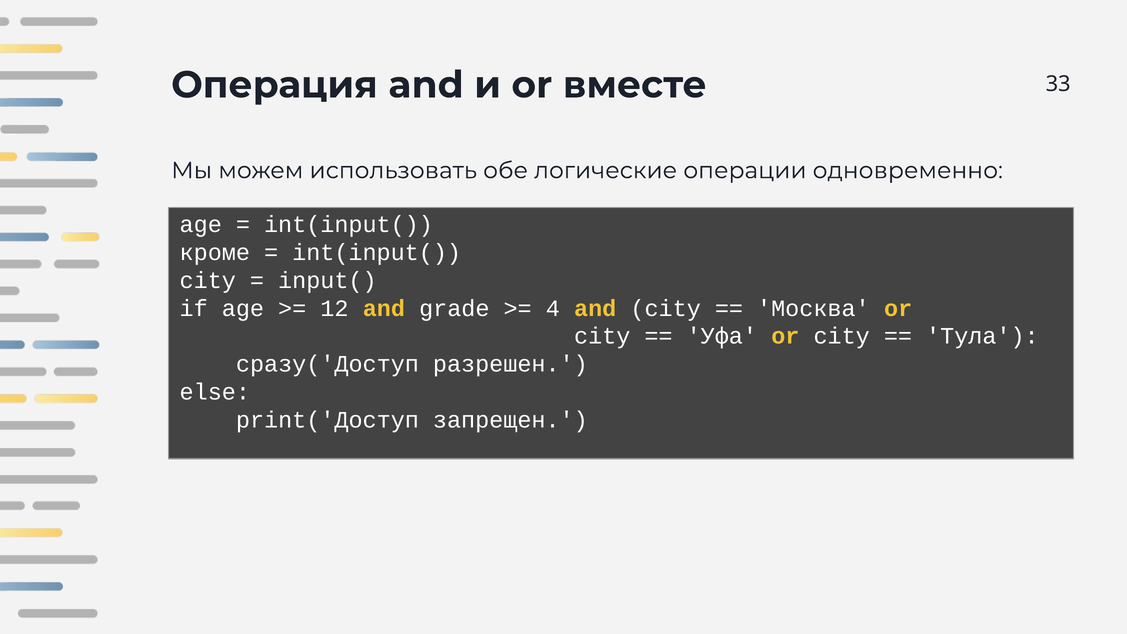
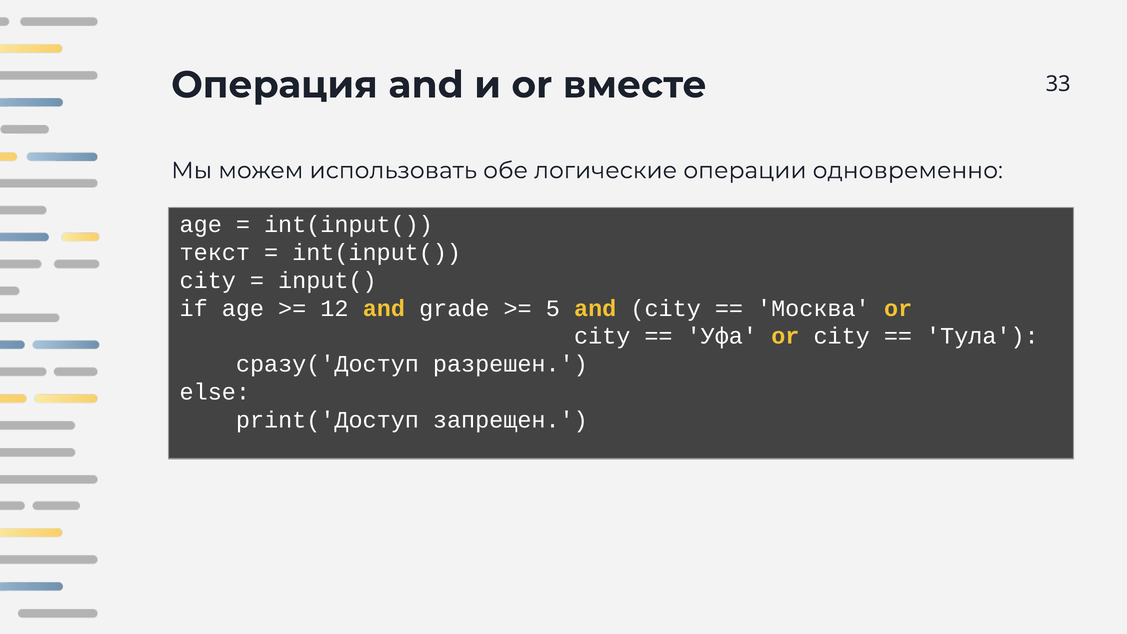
кроме: кроме -> текст
4: 4 -> 5
